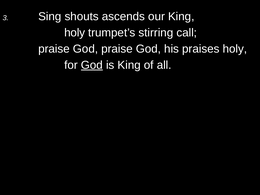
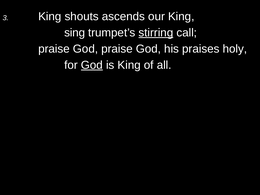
3 Sing: Sing -> King
holy at (75, 33): holy -> sing
stirring underline: none -> present
